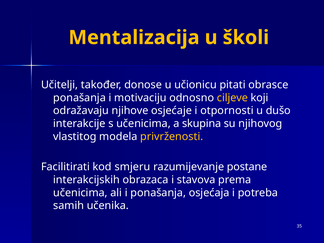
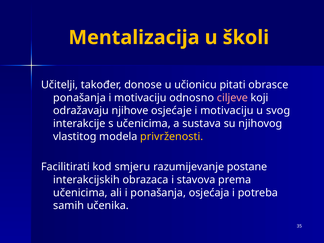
ciljeve colour: yellow -> pink
osjećaje i otpornosti: otpornosti -> motivaciju
dušo: dušo -> svog
skupina: skupina -> sustava
